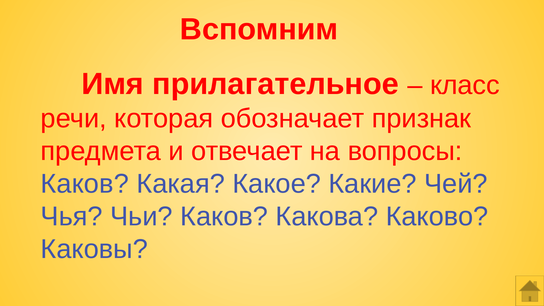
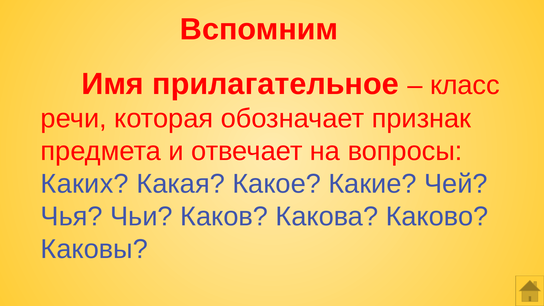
Каков at (85, 184): Каков -> Каких
